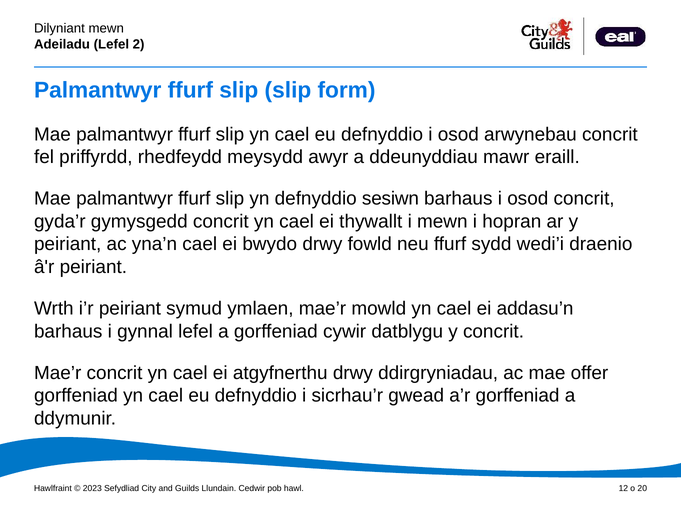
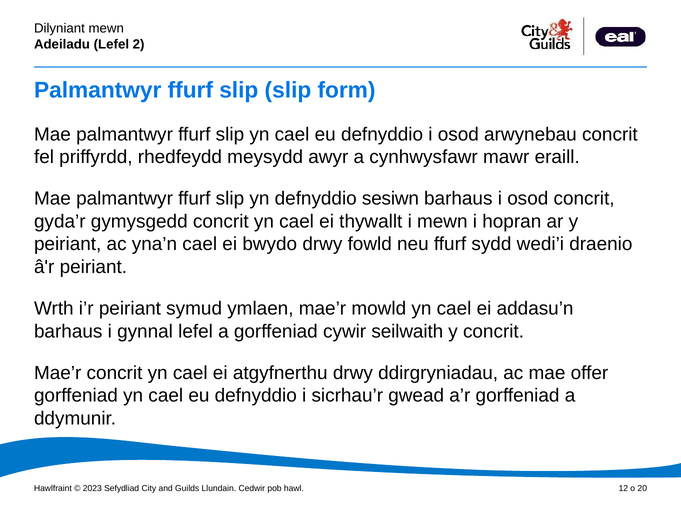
ddeunyddiau: ddeunyddiau -> cynhwysfawr
datblygu: datblygu -> seilwaith
